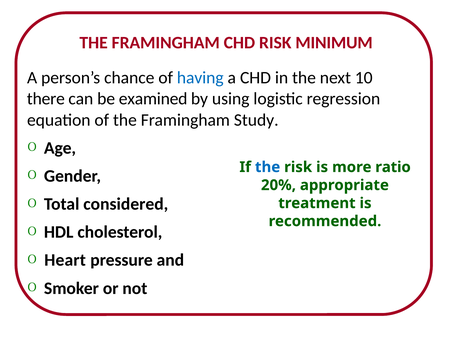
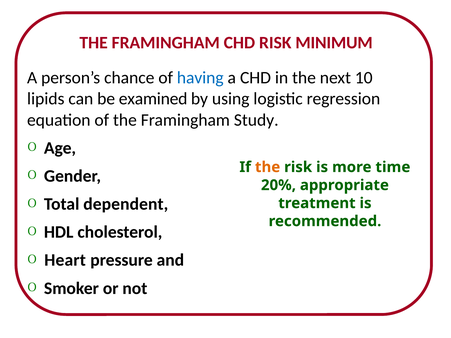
there: there -> lipids
the at (268, 167) colour: blue -> orange
ratio: ratio -> time
considered: considered -> dependent
